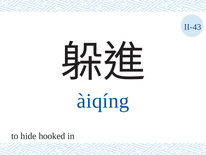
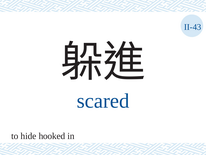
àiqíng: àiqíng -> scared
